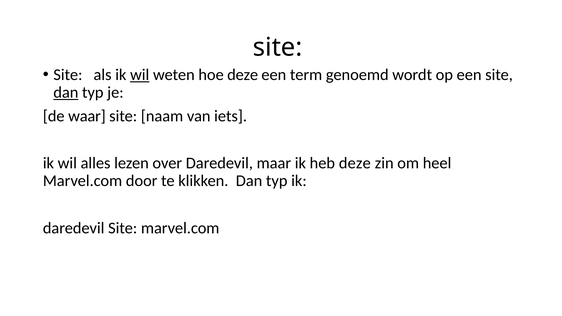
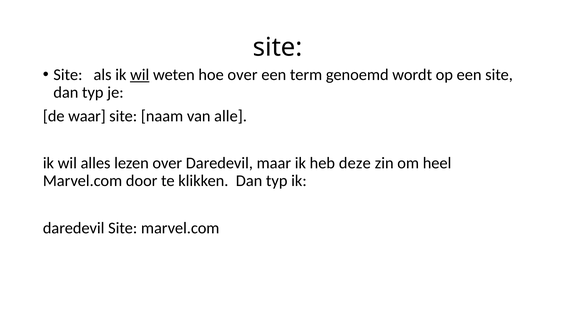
hoe deze: deze -> over
dan at (66, 93) underline: present -> none
iets: iets -> alle
